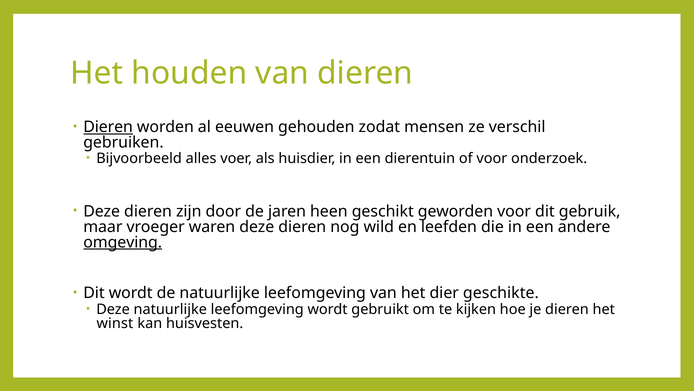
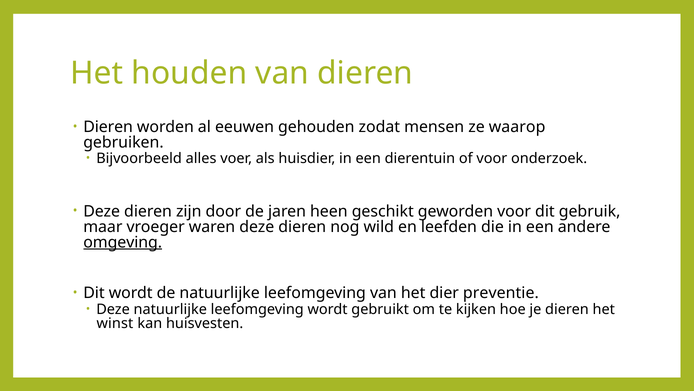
Dieren at (108, 127) underline: present -> none
verschil: verschil -> waarop
geschikte: geschikte -> preventie
